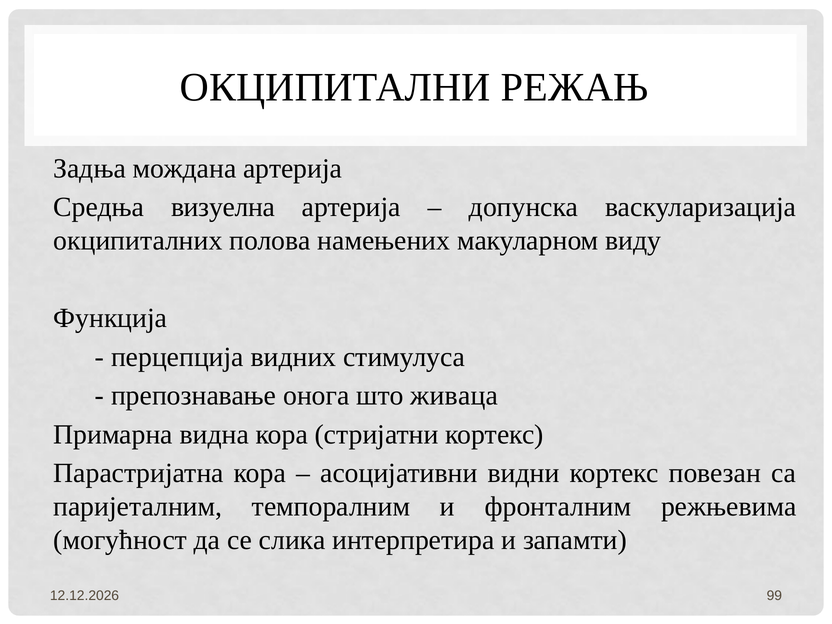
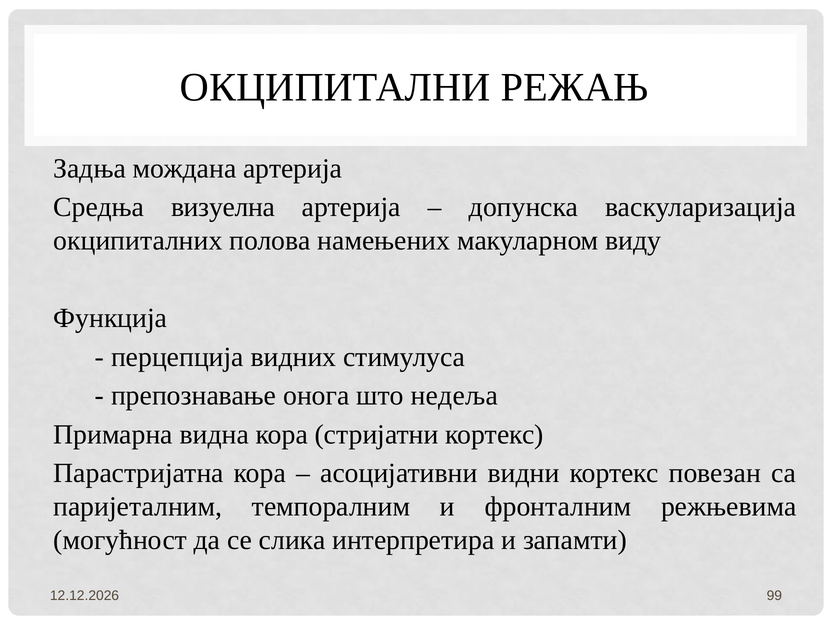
живаца: живаца -> недеља
